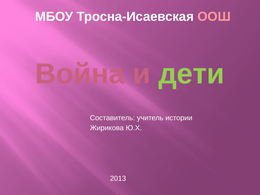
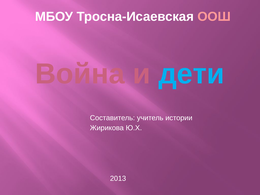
дети colour: light green -> light blue
